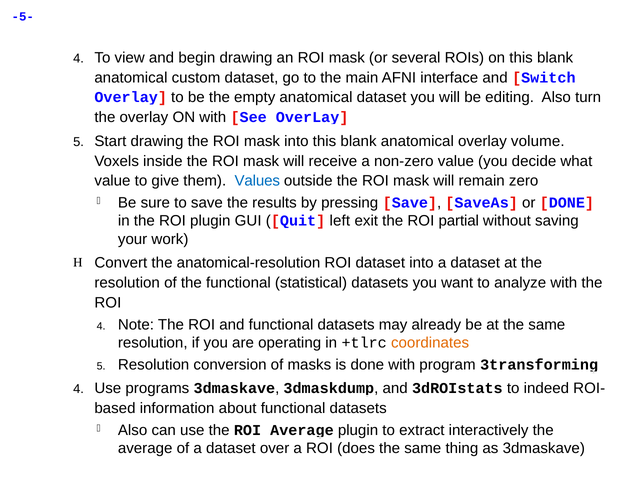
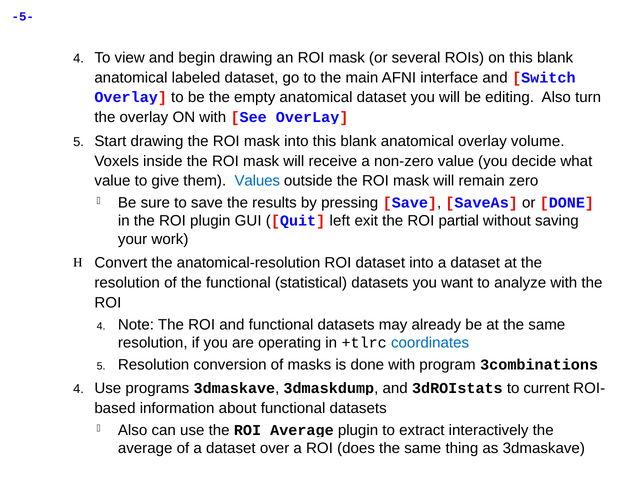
custom: custom -> labeled
coordinates colour: orange -> blue
3transforming: 3transforming -> 3combinations
indeed: indeed -> current
